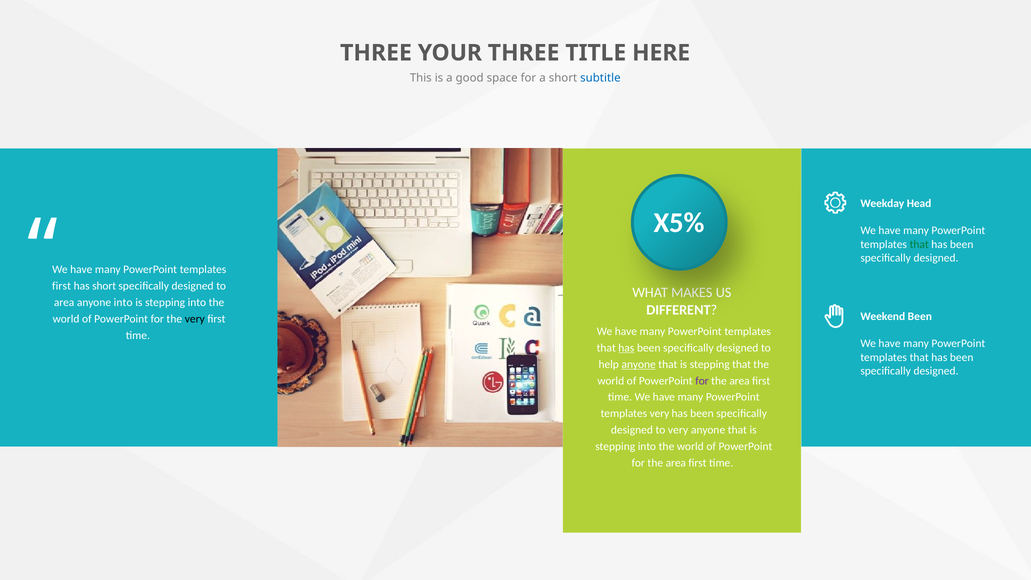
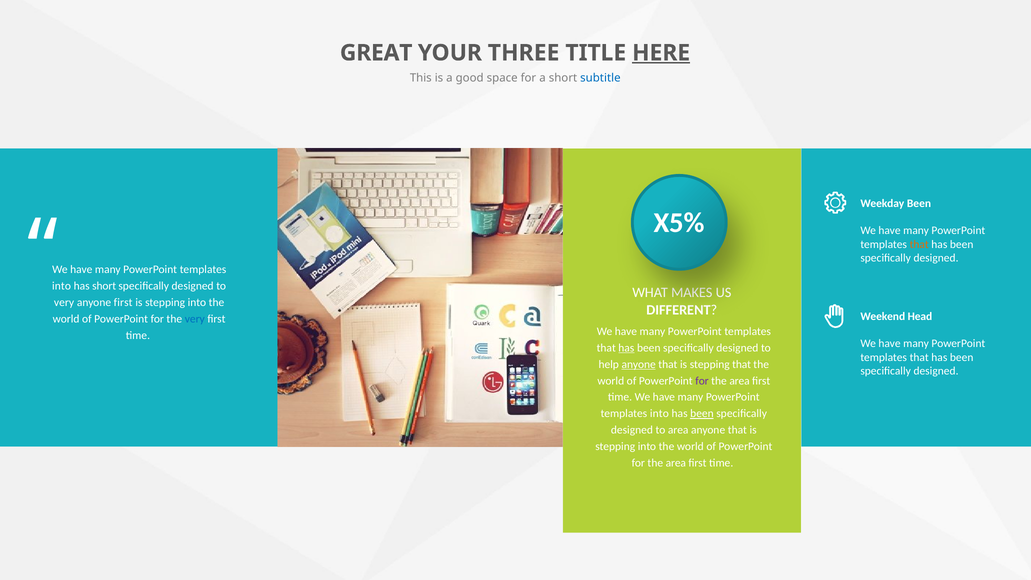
THREE at (376, 53): THREE -> GREAT
HERE underline: none -> present
Weekday Head: Head -> Been
that at (919, 244) colour: green -> orange
first at (62, 286): first -> into
area at (64, 302): area -> very
anyone into: into -> first
Weekend Been: Been -> Head
very at (195, 319) colour: black -> blue
very at (660, 413): very -> into
been at (702, 413) underline: none -> present
to very: very -> area
